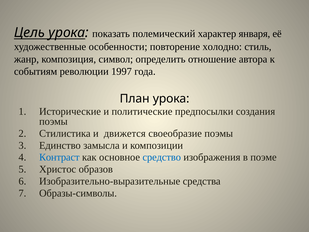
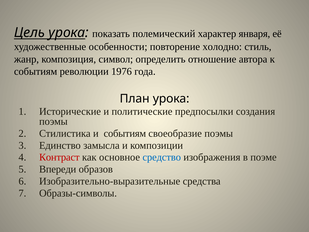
1997: 1997 -> 1976
и движется: движется -> событиям
Контраст colour: blue -> red
Христос: Христос -> Впереди
